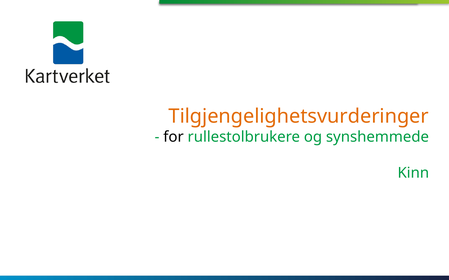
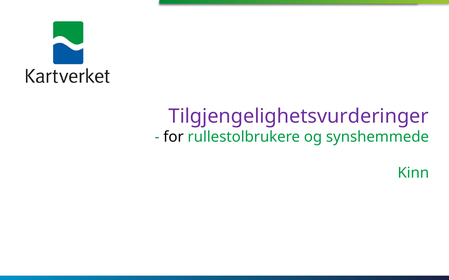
Tilgjengelighetsvurderinger colour: orange -> purple
